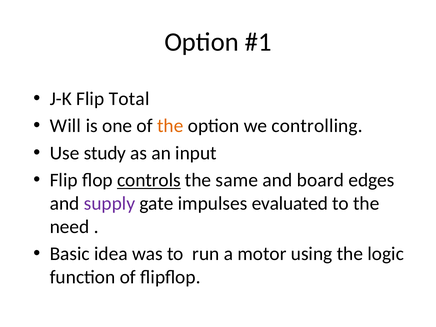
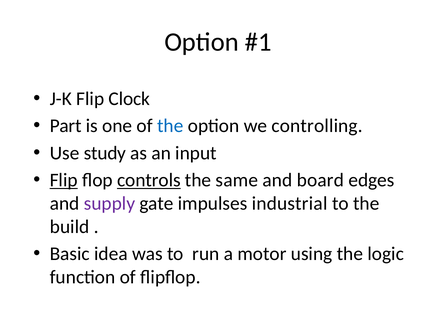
Total: Total -> Clock
Will: Will -> Part
the at (170, 126) colour: orange -> blue
Flip at (64, 180) underline: none -> present
evaluated: evaluated -> industrial
need: need -> build
